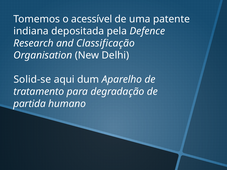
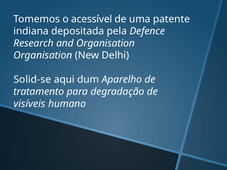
and Classificação: Classificação -> Organisation
partida: partida -> visíveis
